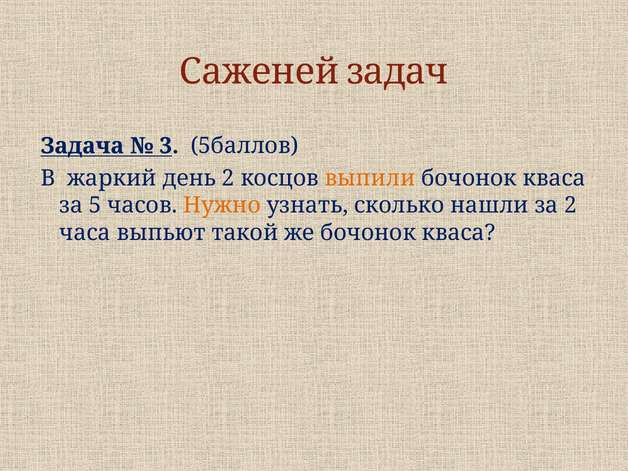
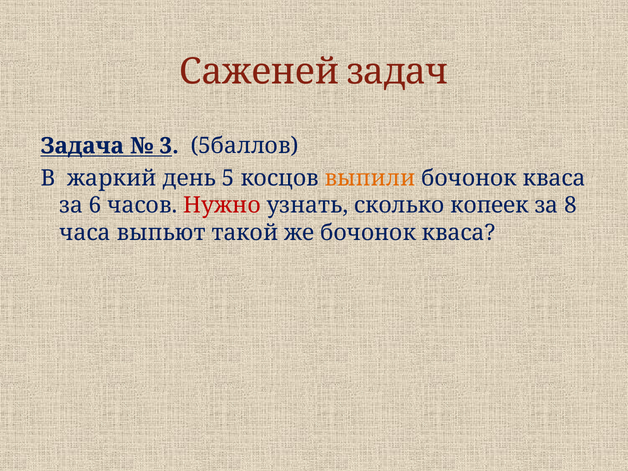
день 2: 2 -> 5
5: 5 -> 6
Нужно colour: orange -> red
нашли: нашли -> копеек
за 2: 2 -> 8
